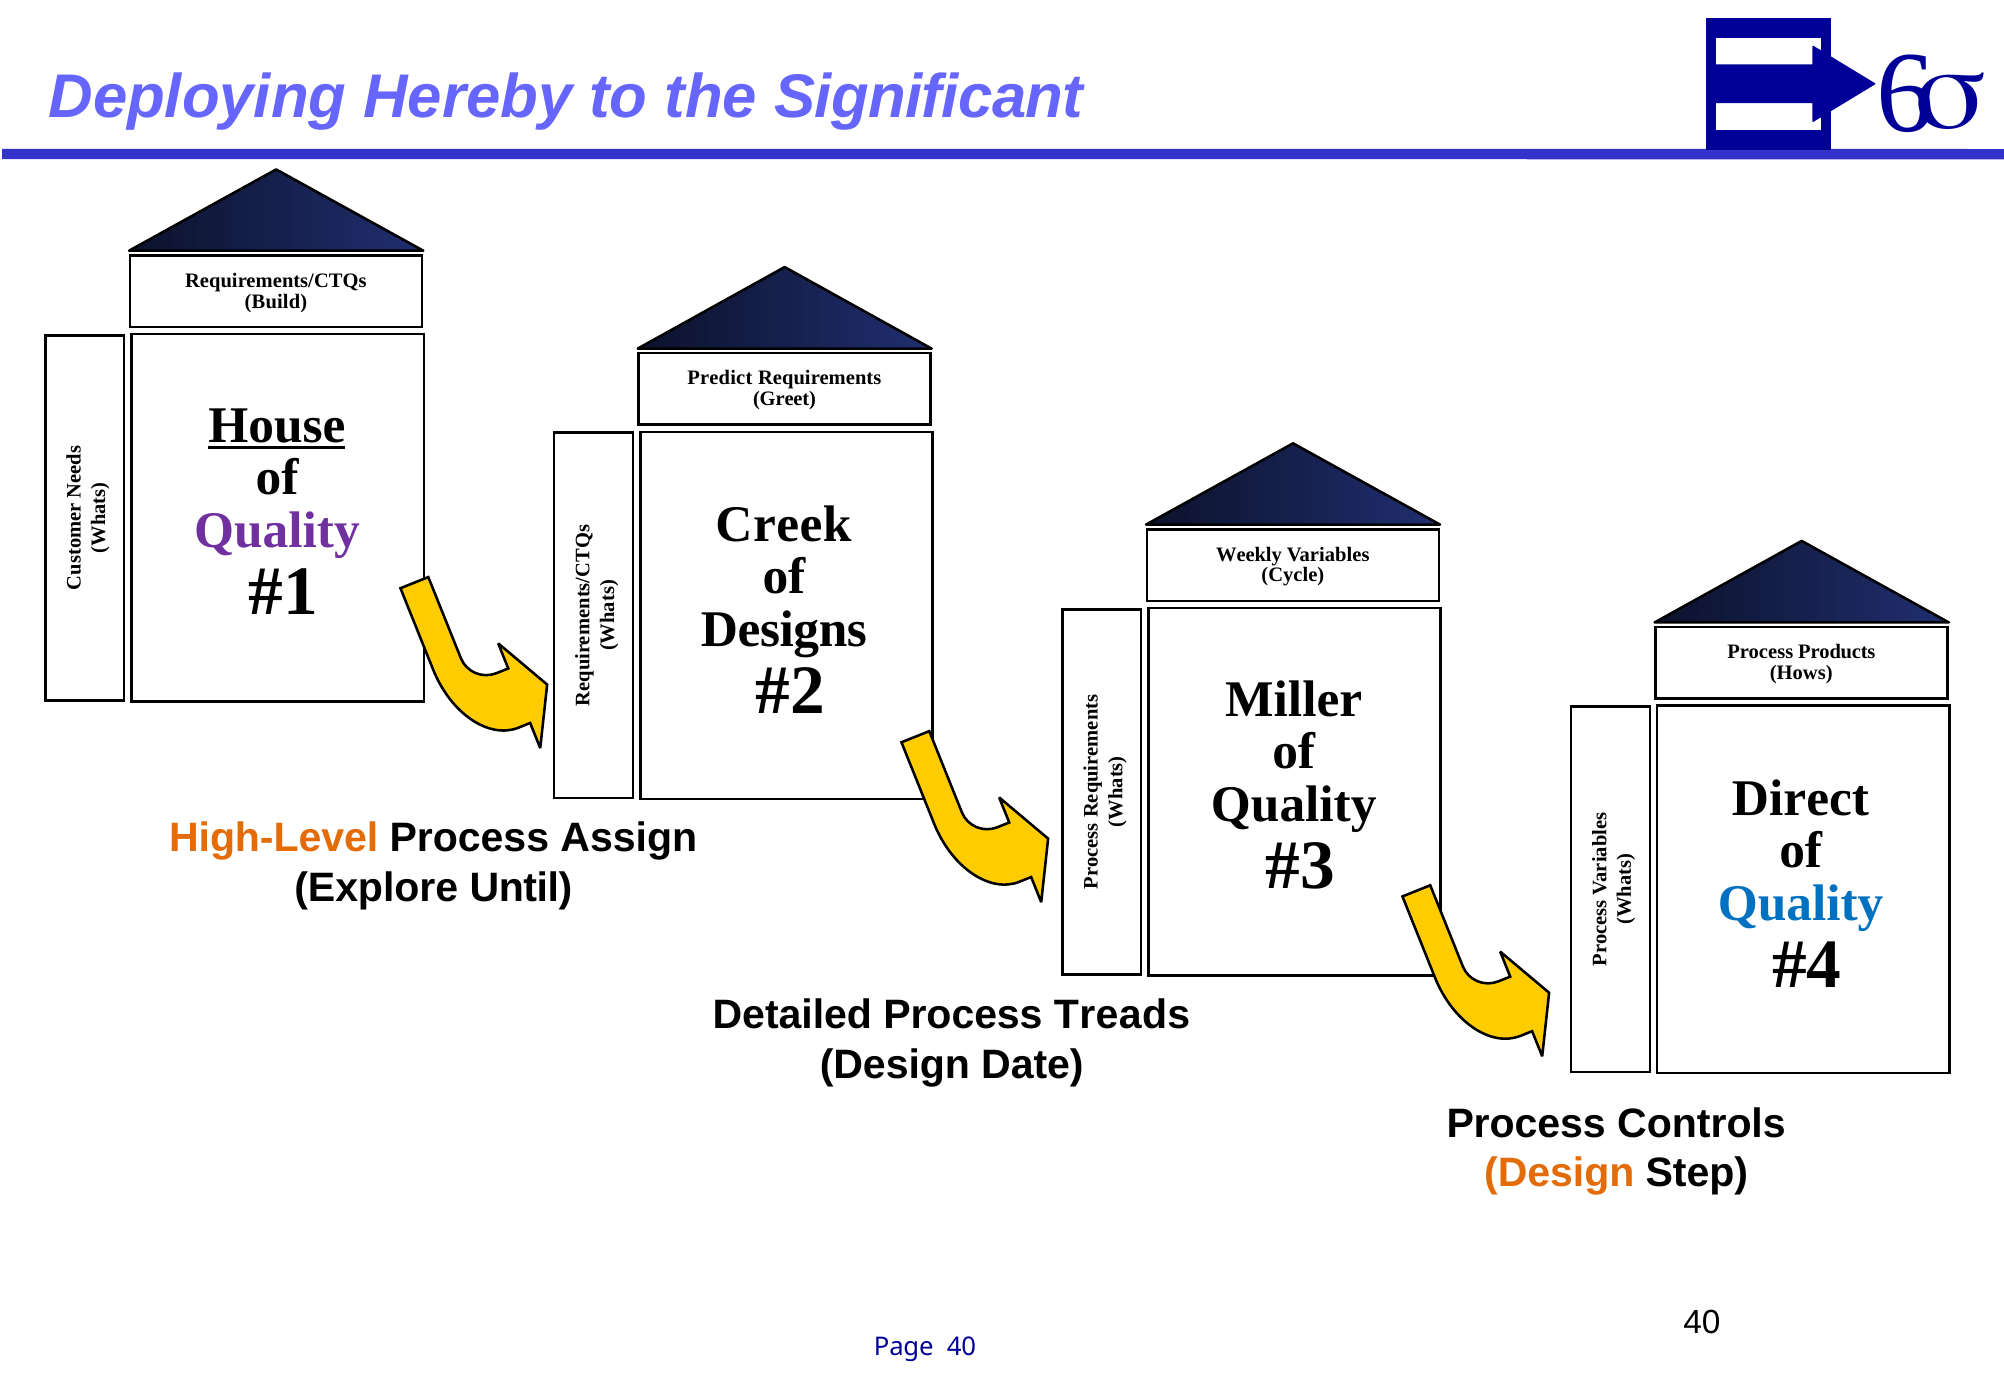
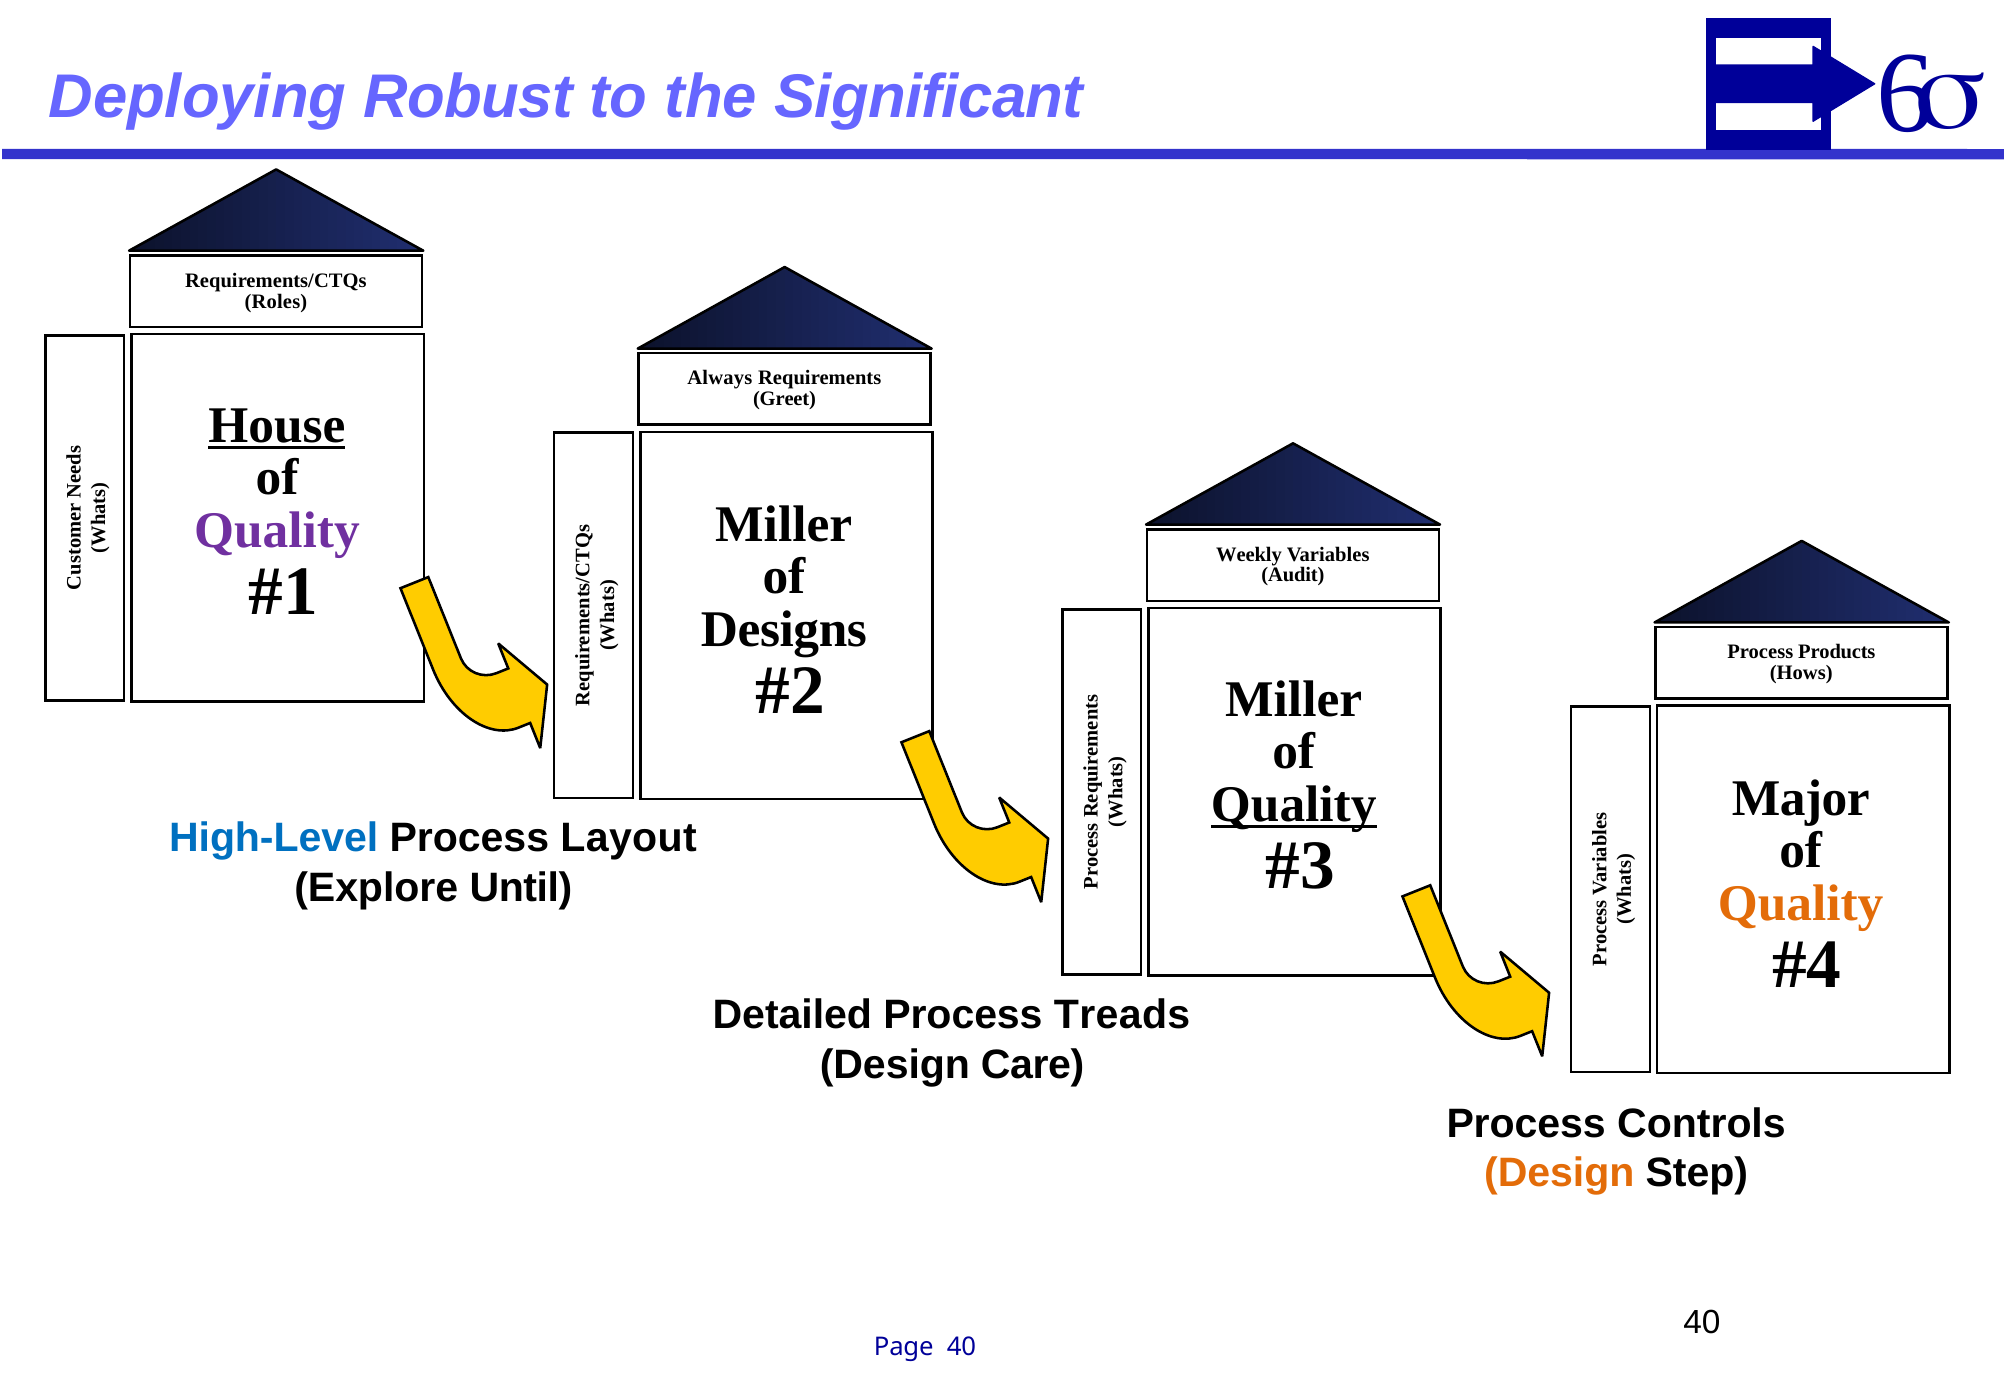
Hereby: Hereby -> Robust
Build: Build -> Roles
Predict: Predict -> Always
Creek at (783, 525): Creek -> Miller
Cycle: Cycle -> Audit
Direct: Direct -> Major
Quality at (1294, 804) underline: none -> present
High-Level colour: orange -> blue
Assign: Assign -> Layout
Quality at (1801, 904) colour: blue -> orange
Date: Date -> Care
